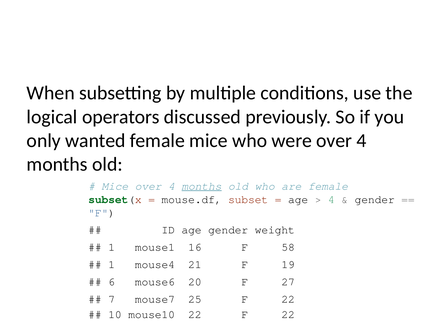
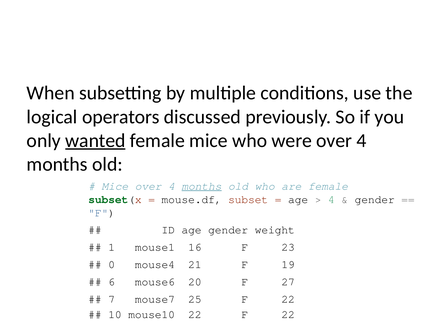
wanted underline: none -> present
58: 58 -> 23
1 at (112, 265): 1 -> 0
